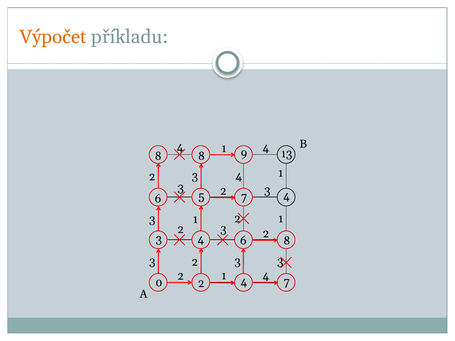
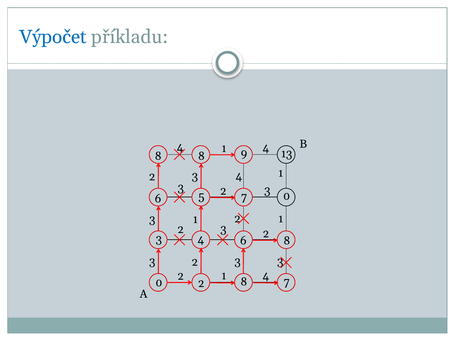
Výpočet colour: orange -> blue
7 4: 4 -> 0
2 4: 4 -> 8
